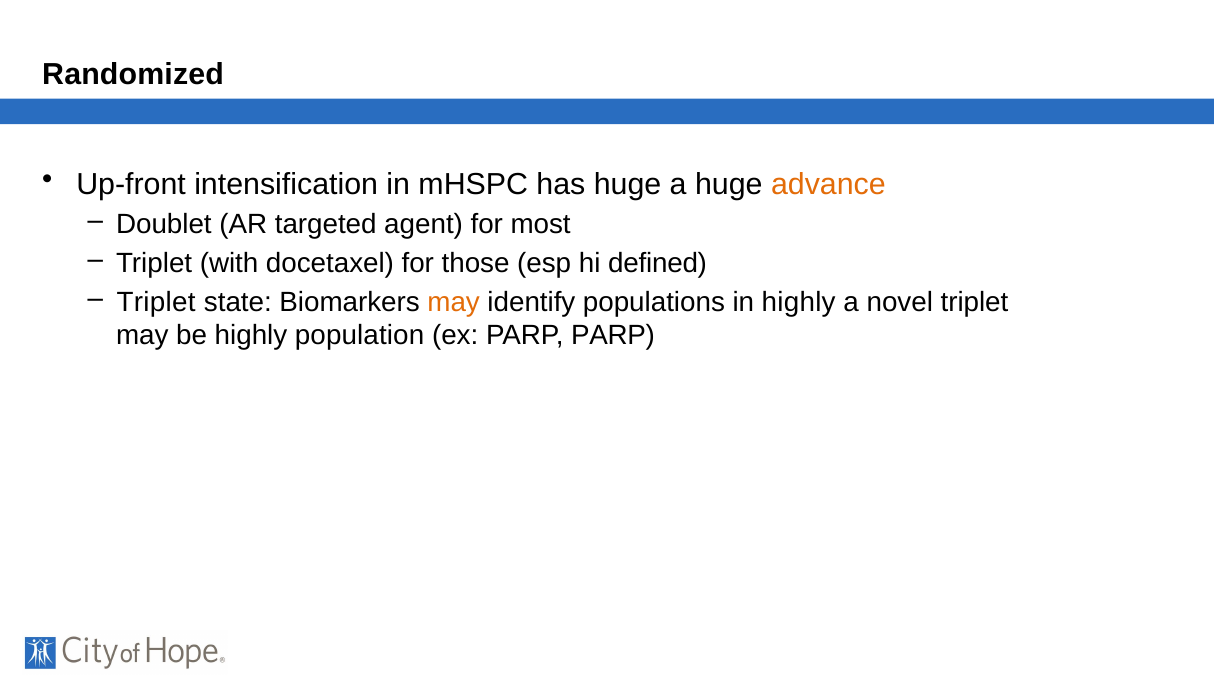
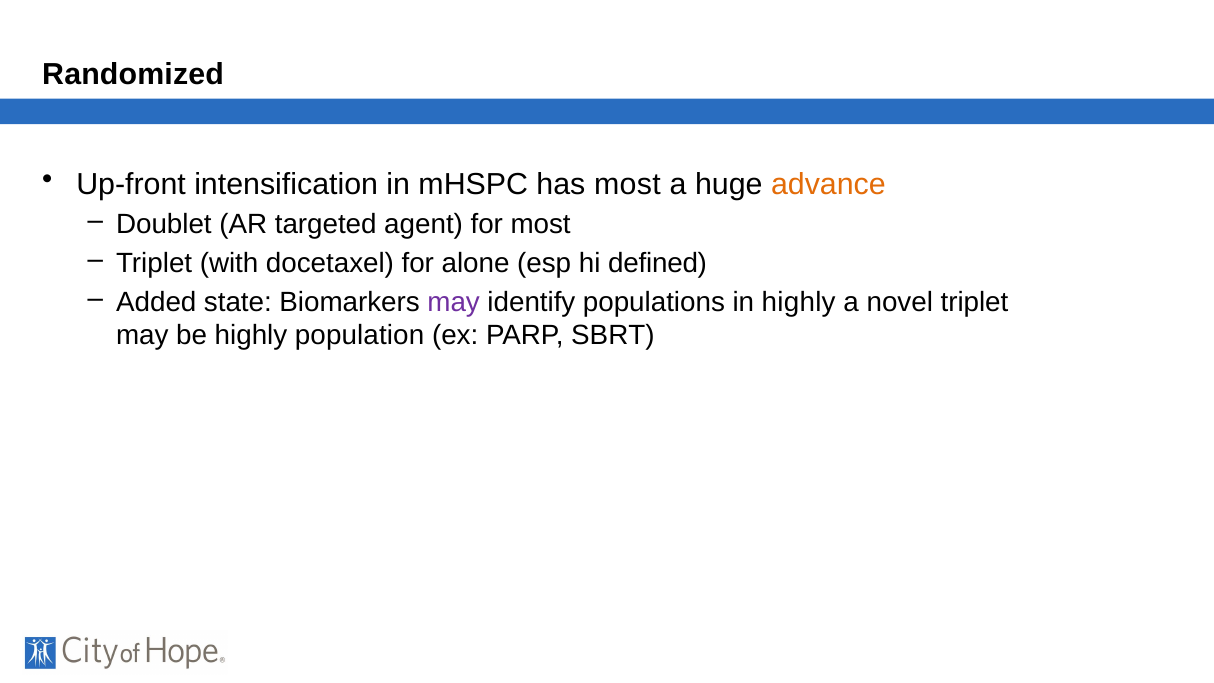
has huge: huge -> most
those: those -> alone
Triplet at (156, 302): Triplet -> Added
may at (454, 302) colour: orange -> purple
PARP PARP: PARP -> SBRT
